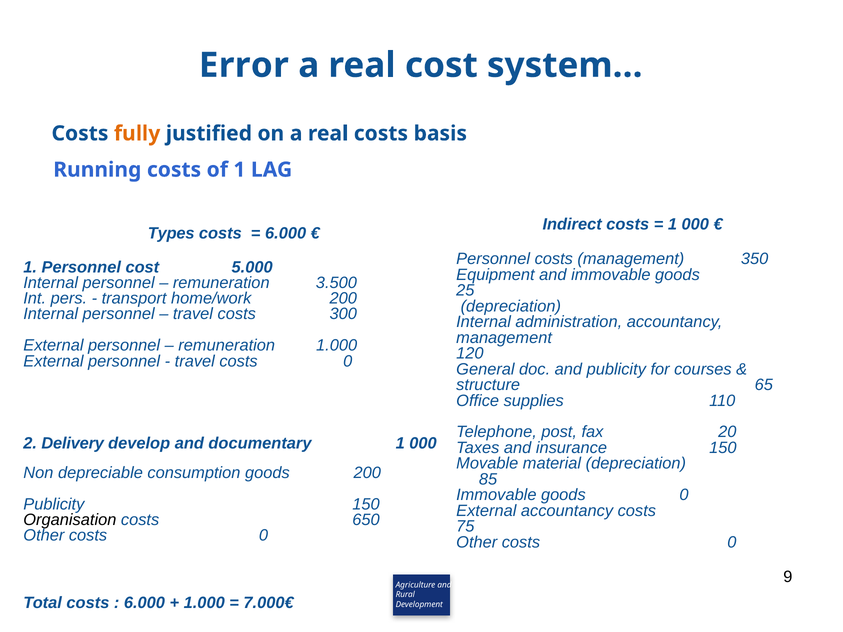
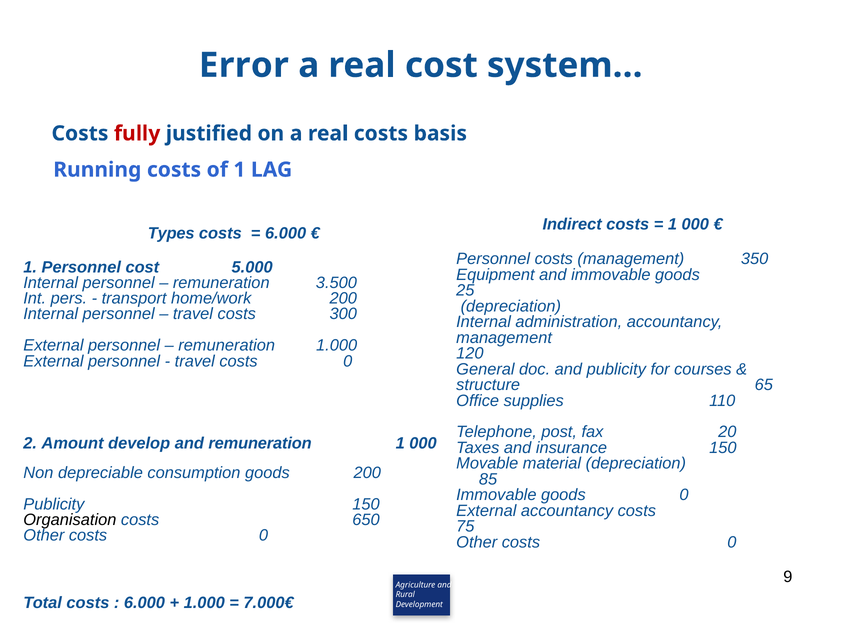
fully colour: orange -> red
Delivery: Delivery -> Amount
and documentary: documentary -> remuneration
